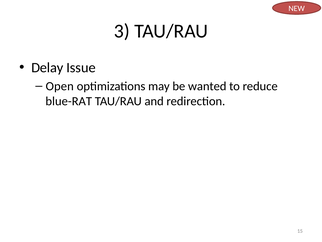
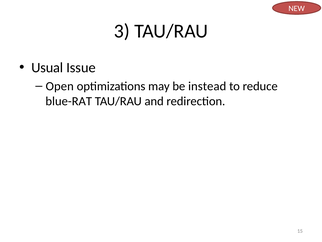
Delay: Delay -> Usual
wanted: wanted -> instead
